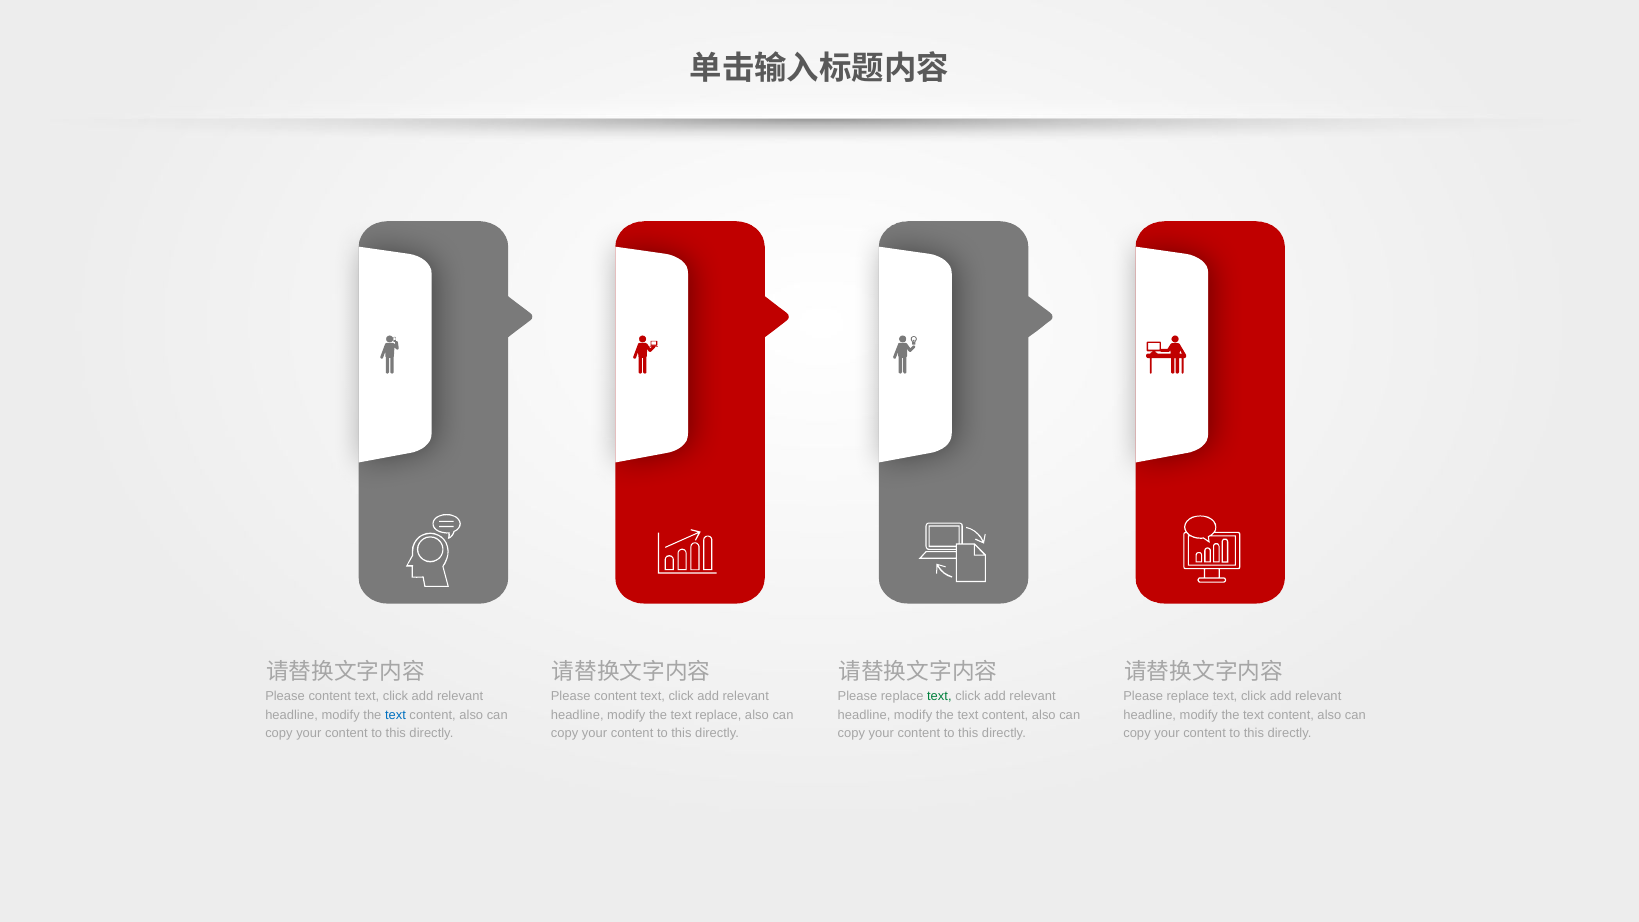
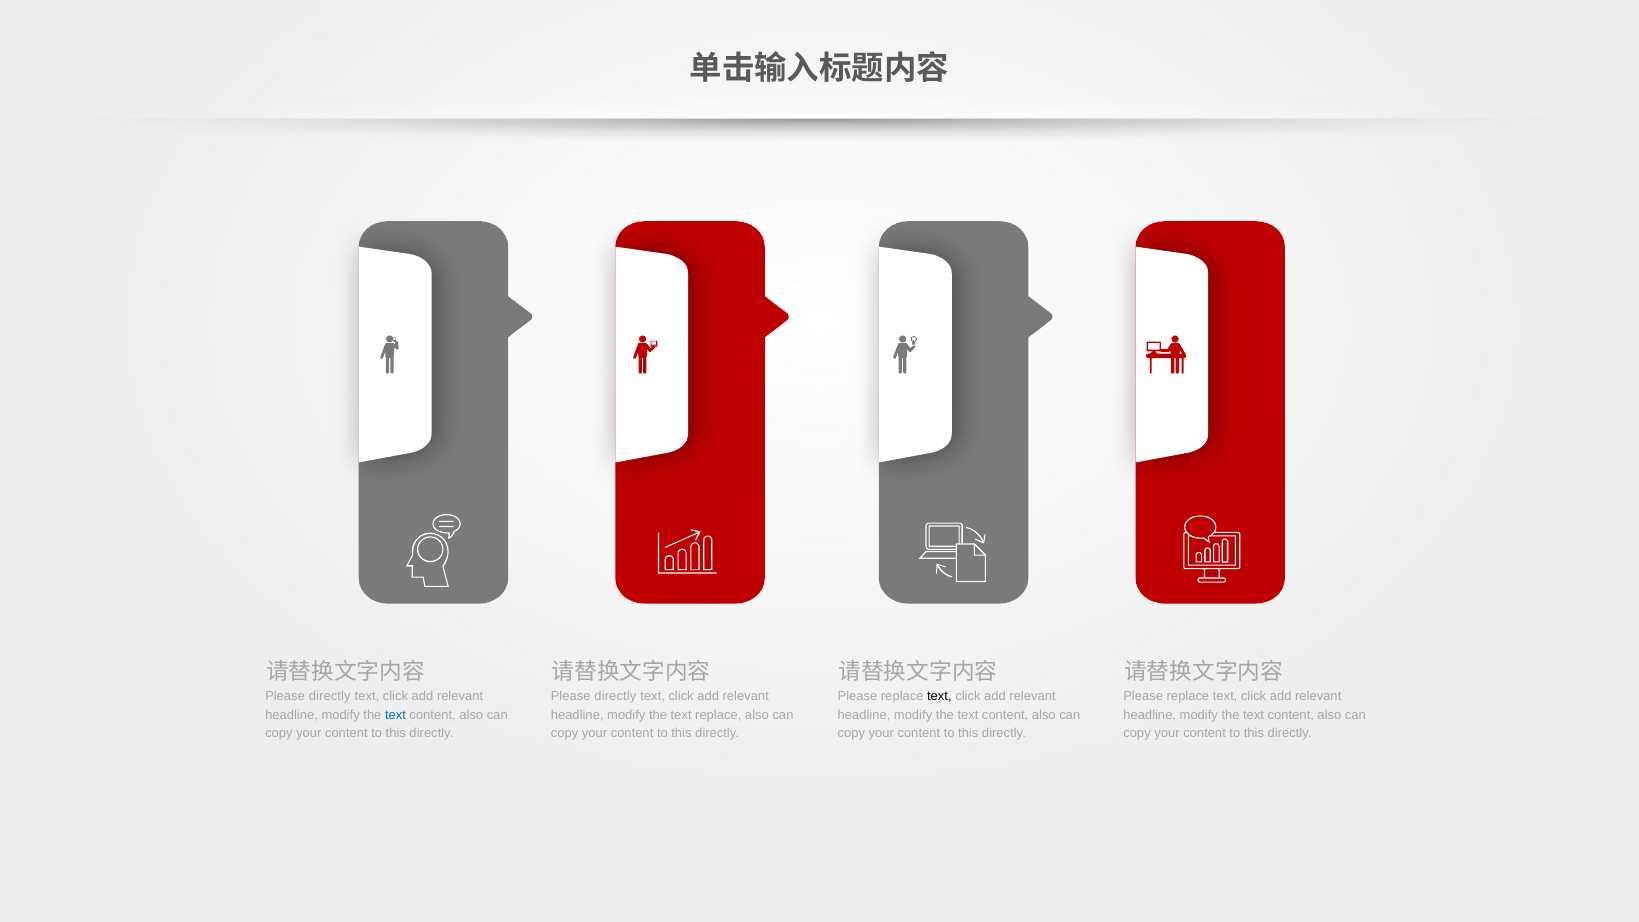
content at (330, 696): content -> directly
content at (615, 696): content -> directly
text at (939, 696) colour: green -> black
